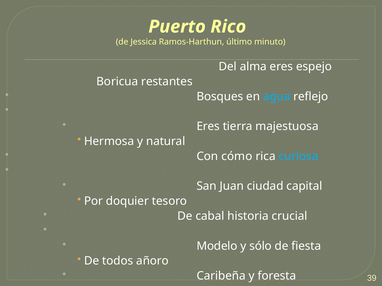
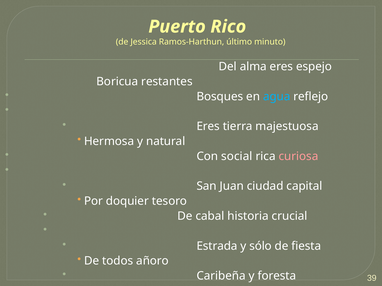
cómo: cómo -> social
curiosa colour: light blue -> pink
Modelo: Modelo -> Estrada
